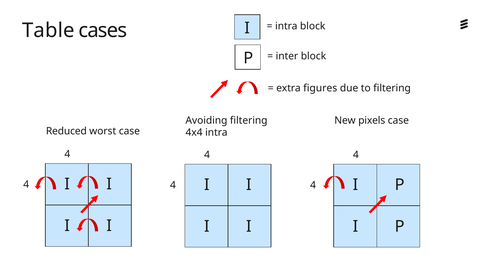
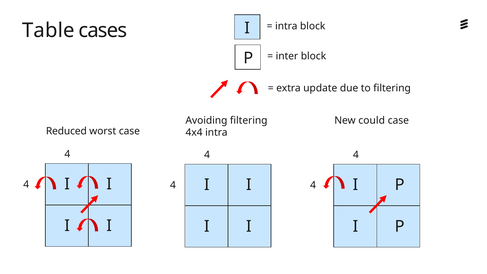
figures: figures -> update
pixels: pixels -> could
